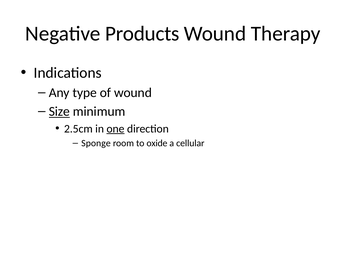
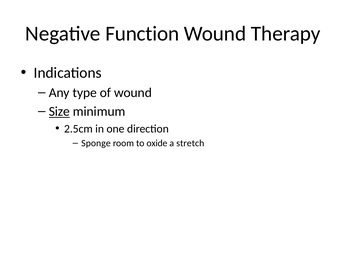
Products: Products -> Function
one underline: present -> none
cellular: cellular -> stretch
